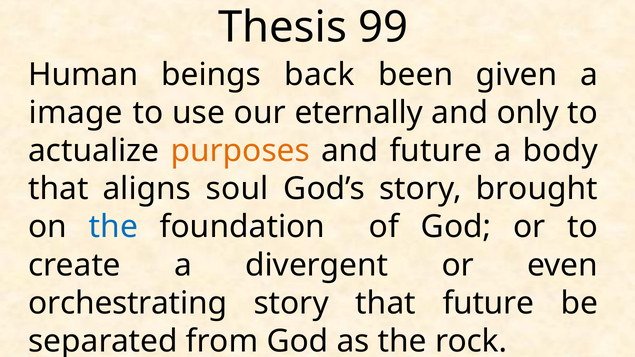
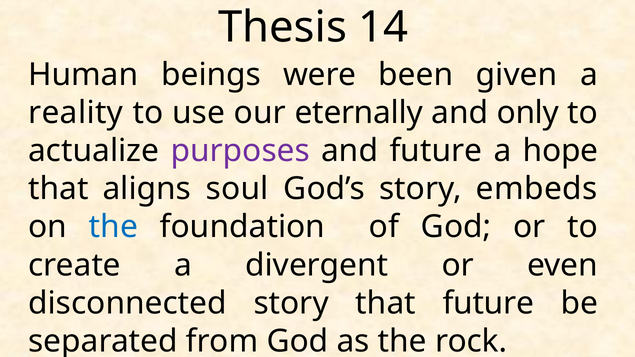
99: 99 -> 14
back: back -> were
image: image -> reality
purposes colour: orange -> purple
body: body -> hope
brought: brought -> embeds
orchestrating: orchestrating -> disconnected
